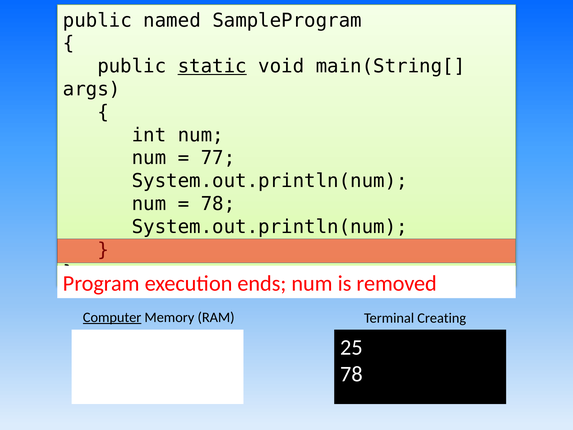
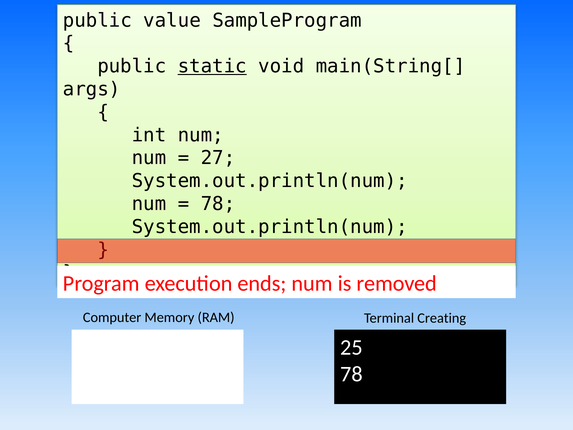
named: named -> value
77: 77 -> 27
Computer underline: present -> none
